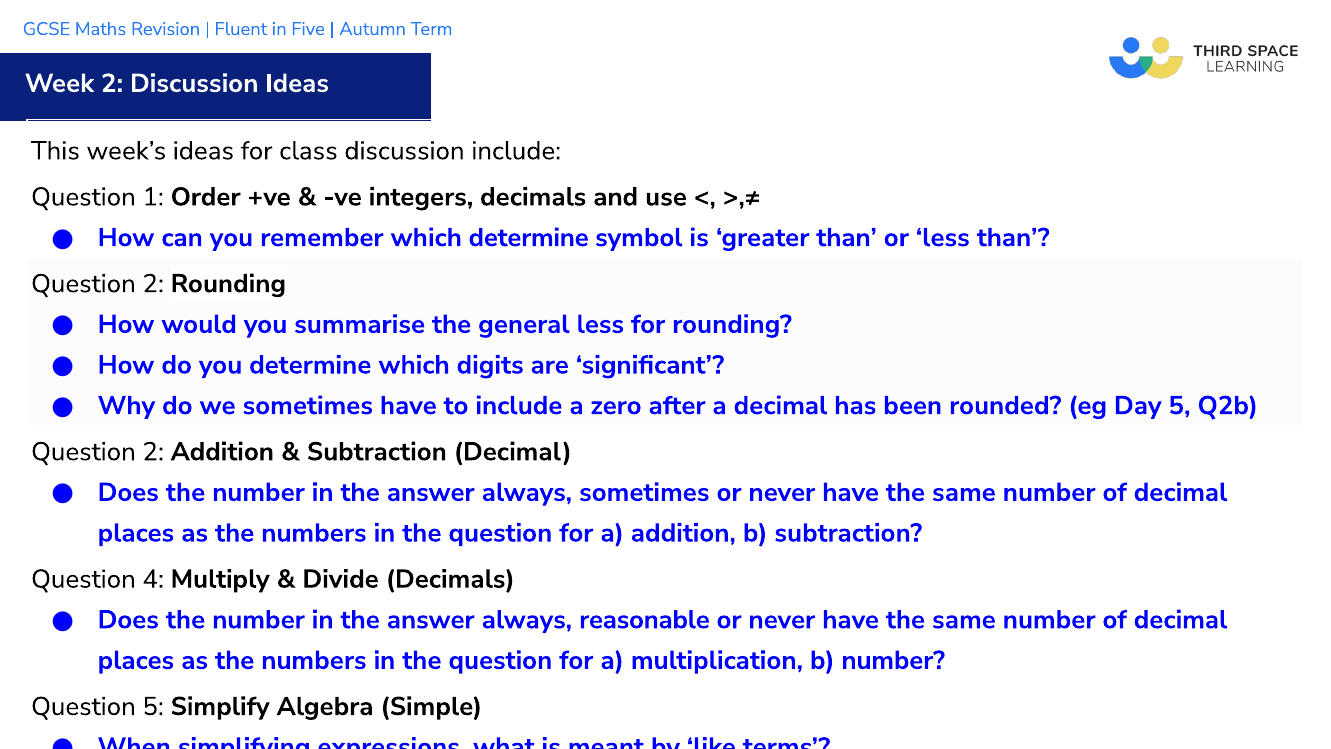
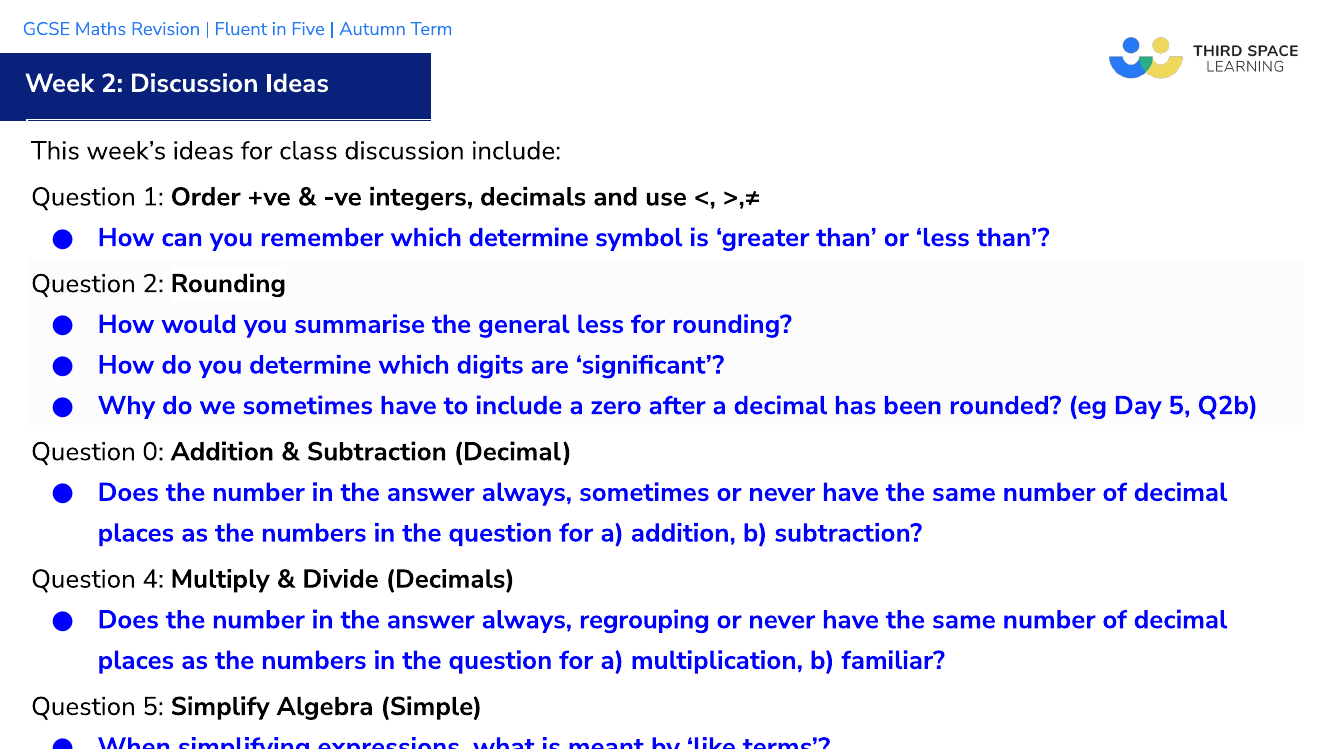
2 at (153, 452): 2 -> 0
reasonable: reasonable -> regrouping
b number: number -> familiar
